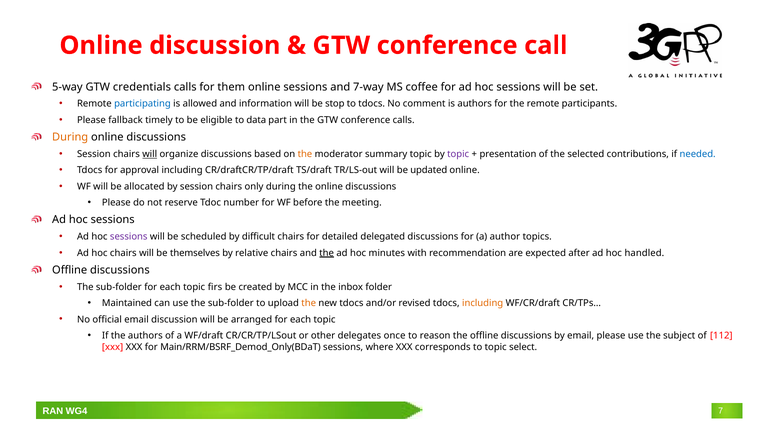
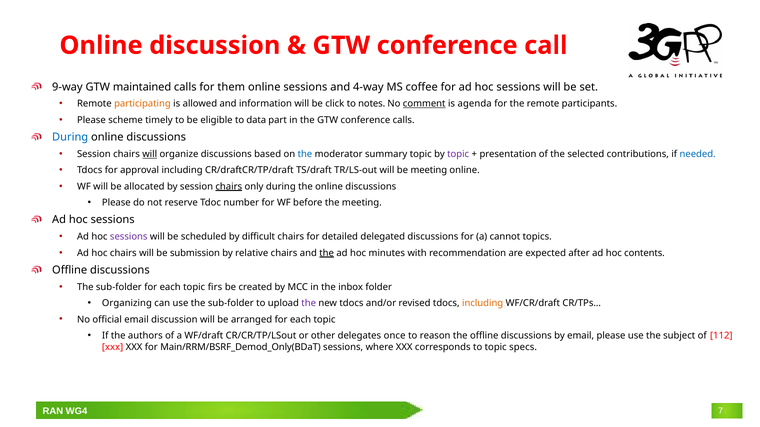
5-way: 5-way -> 9-way
credentials: credentials -> maintained
7-way: 7-way -> 4-way
participating colour: blue -> orange
stop: stop -> click
to tdocs: tdocs -> notes
comment underline: none -> present
is authors: authors -> agenda
fallback: fallback -> scheme
During at (70, 137) colour: orange -> blue
the at (305, 154) colour: orange -> blue
be updated: updated -> meeting
chairs at (229, 187) underline: none -> present
author: author -> cannot
themselves: themselves -> submission
handled: handled -> contents
Maintained: Maintained -> Organizing
the at (309, 304) colour: orange -> purple
select: select -> specs
